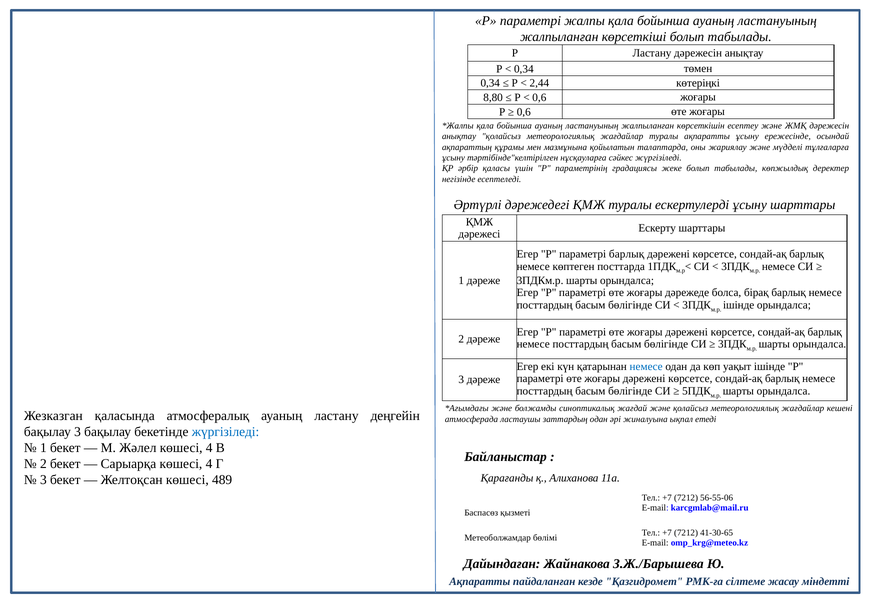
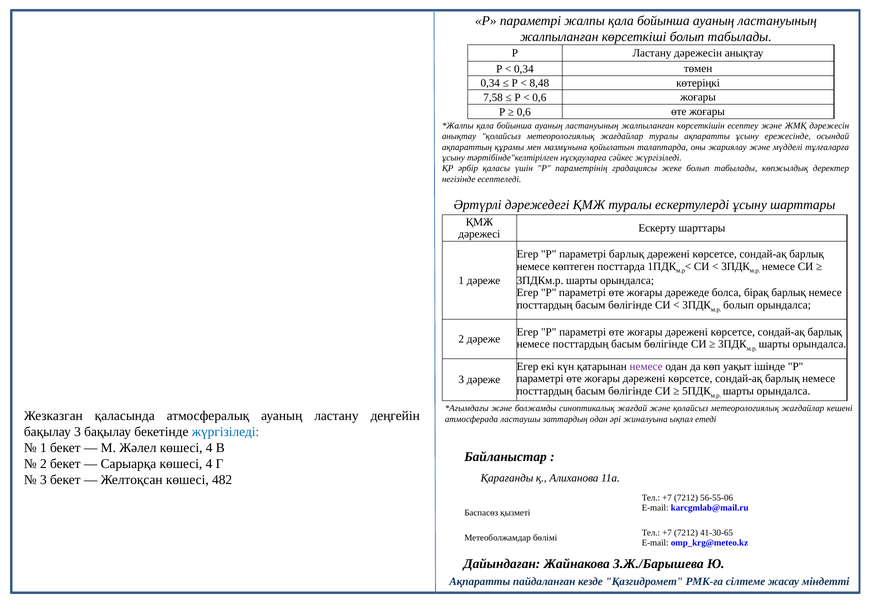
2,44: 2,44 -> 8,48
8,80: 8,80 -> 7,58
ішінде at (739, 305): ішінде -> болып
немесе at (646, 366) colour: blue -> purple
489: 489 -> 482
